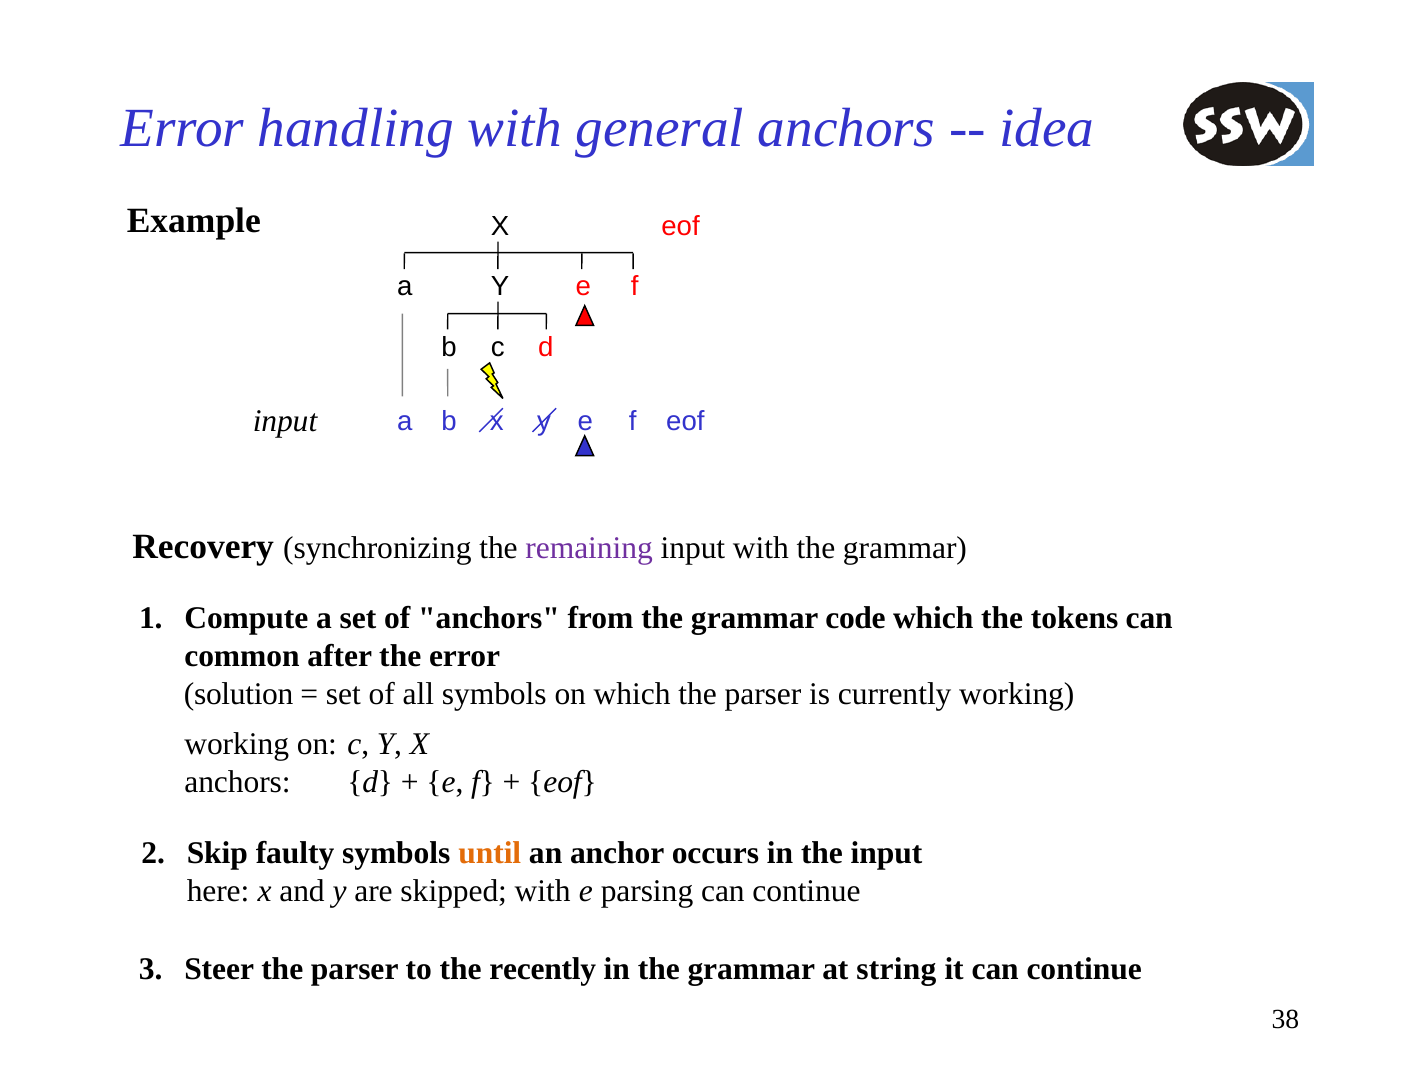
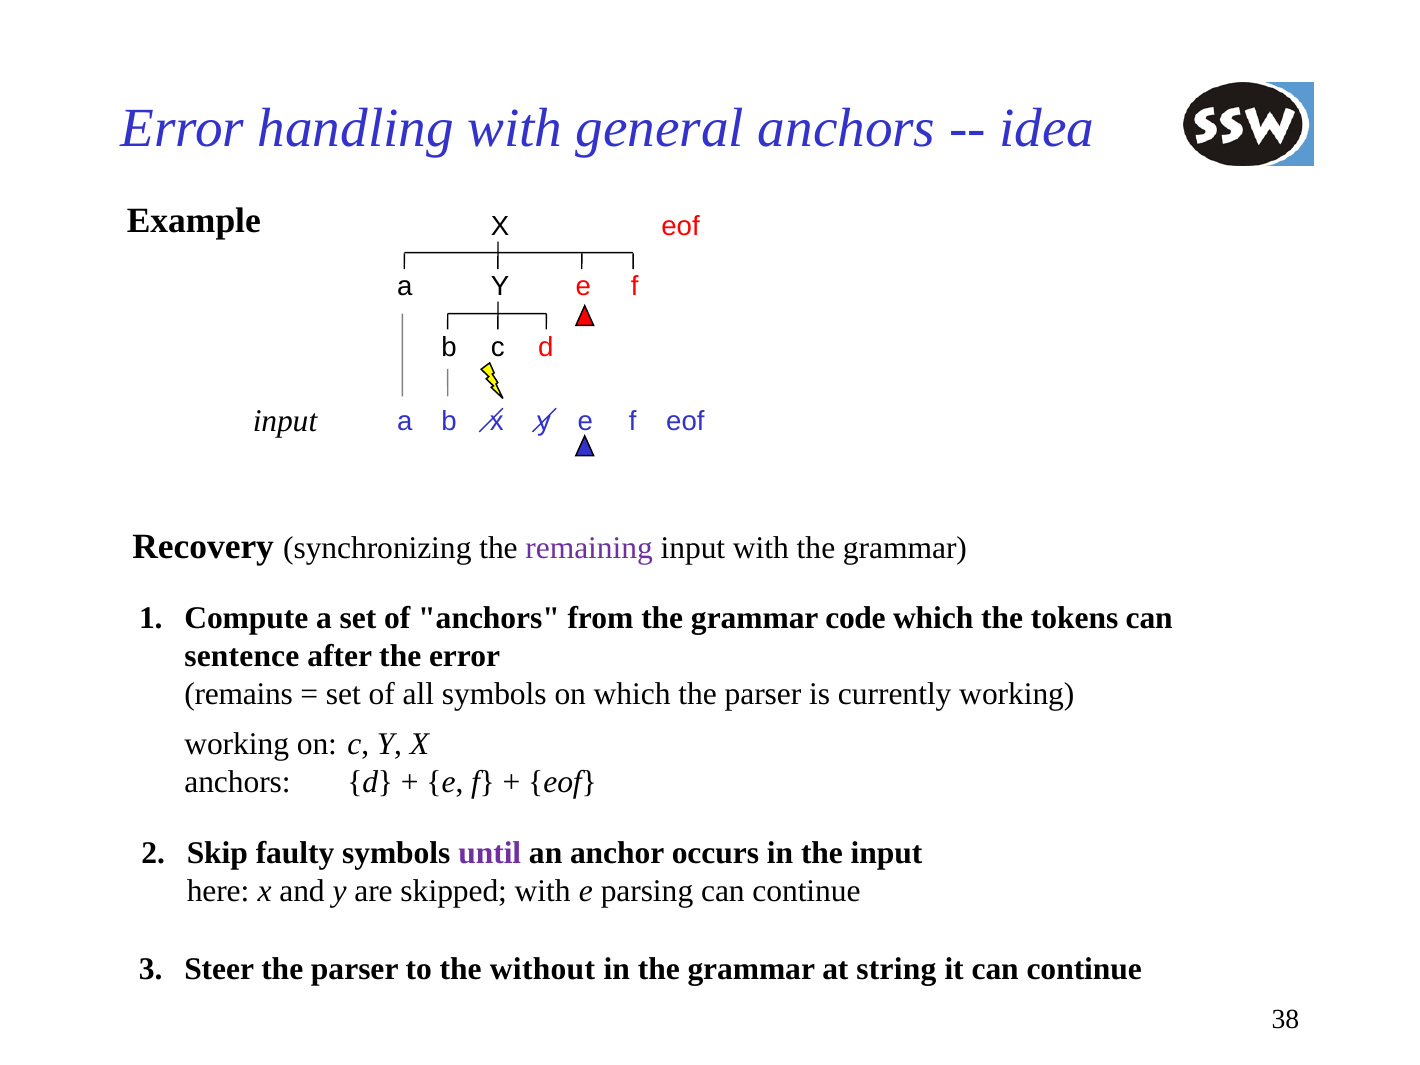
common: common -> sentence
solution: solution -> remains
until colour: orange -> purple
recently: recently -> without
